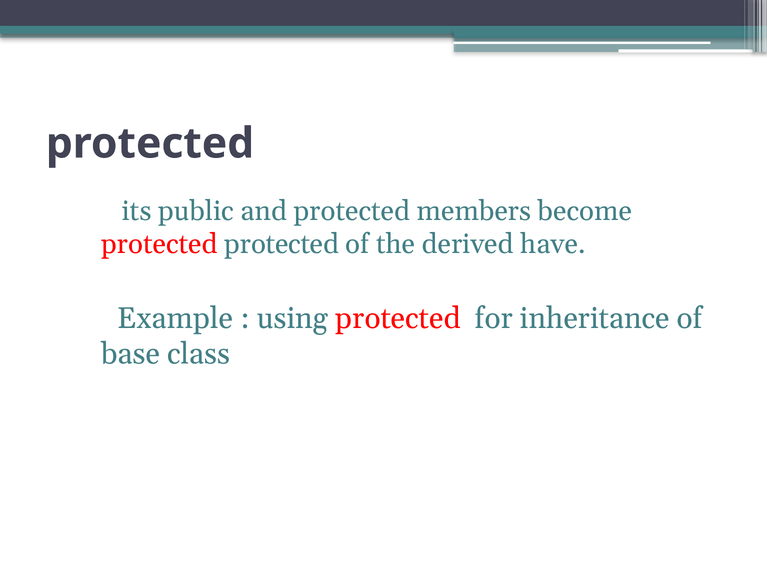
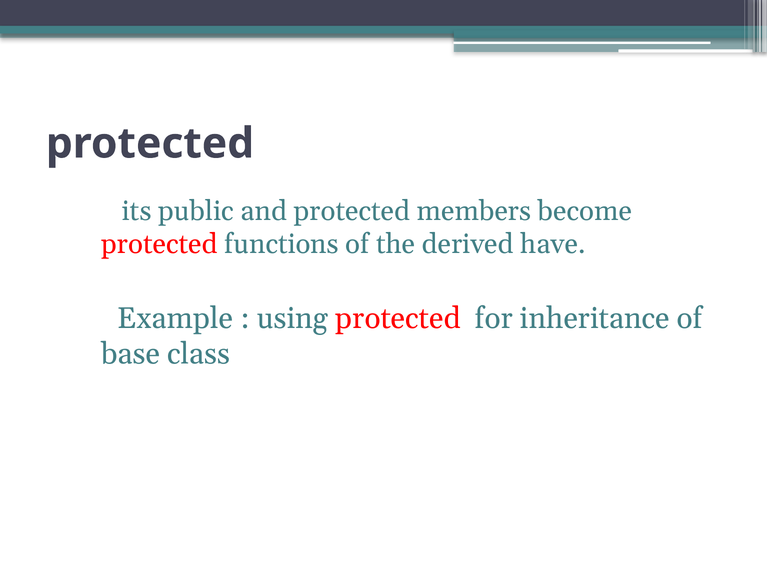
protected protected: protected -> functions
